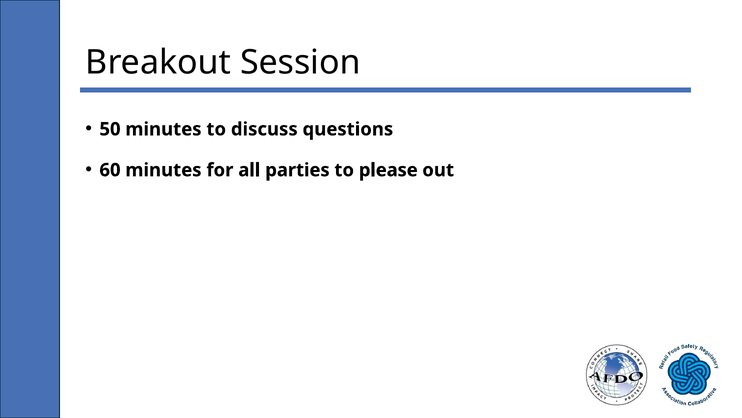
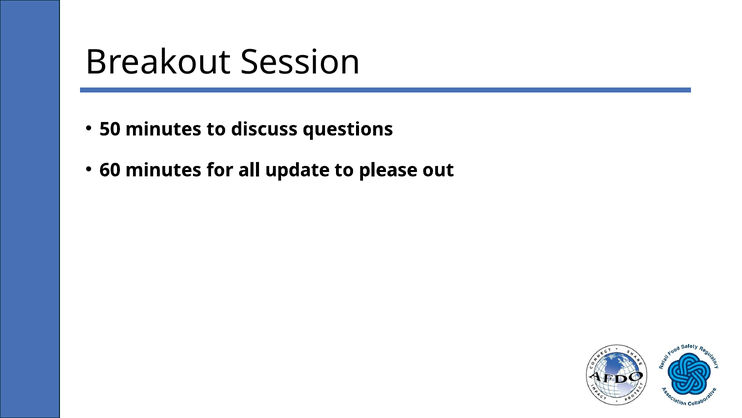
parties: parties -> update
